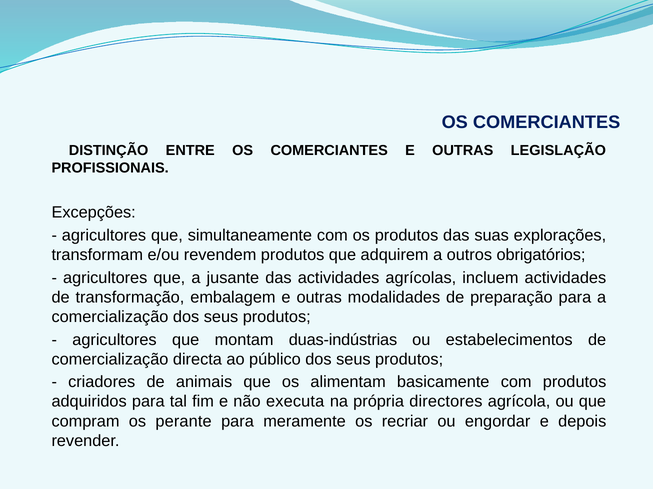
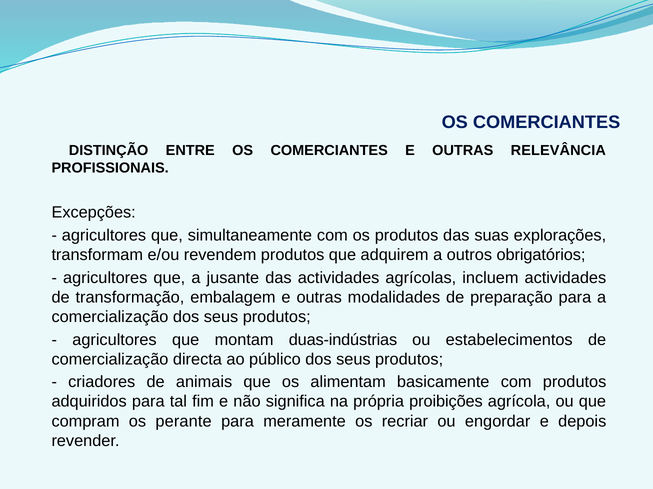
LEGISLAÇÃO: LEGISLAÇÃO -> RELEVÂNCIA
executa: executa -> significa
directores: directores -> proibições
